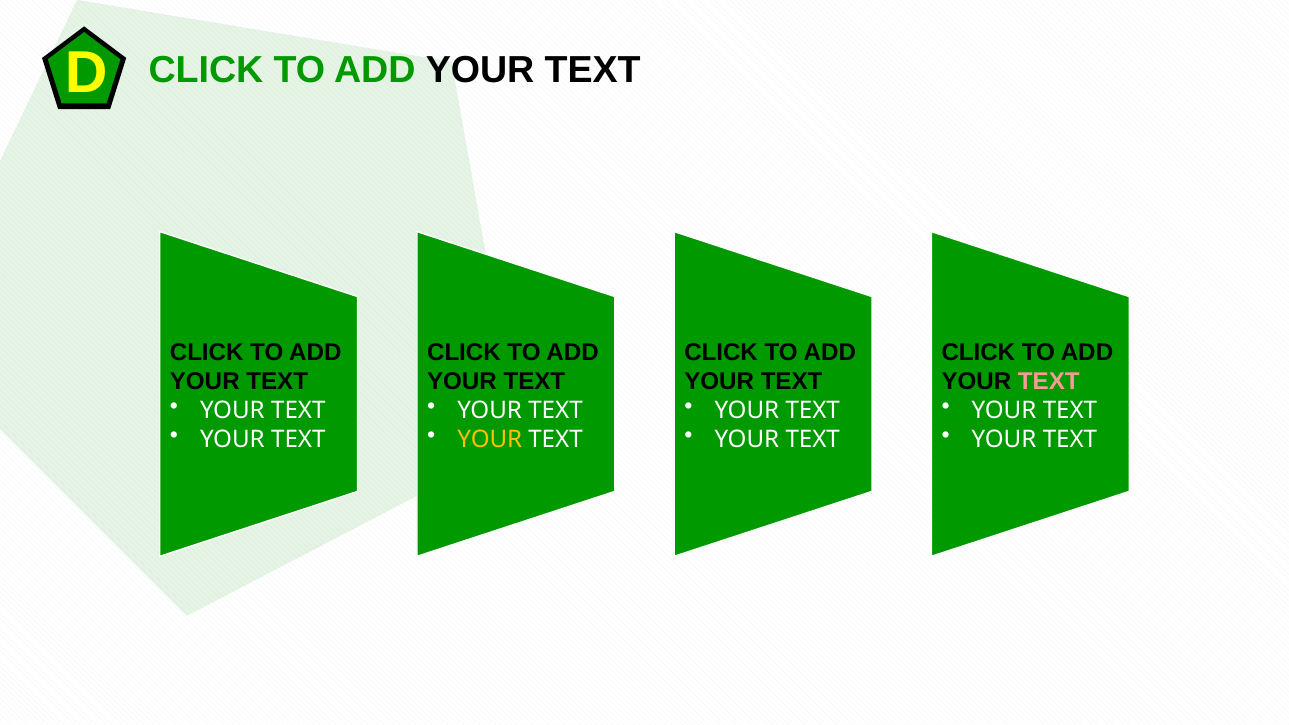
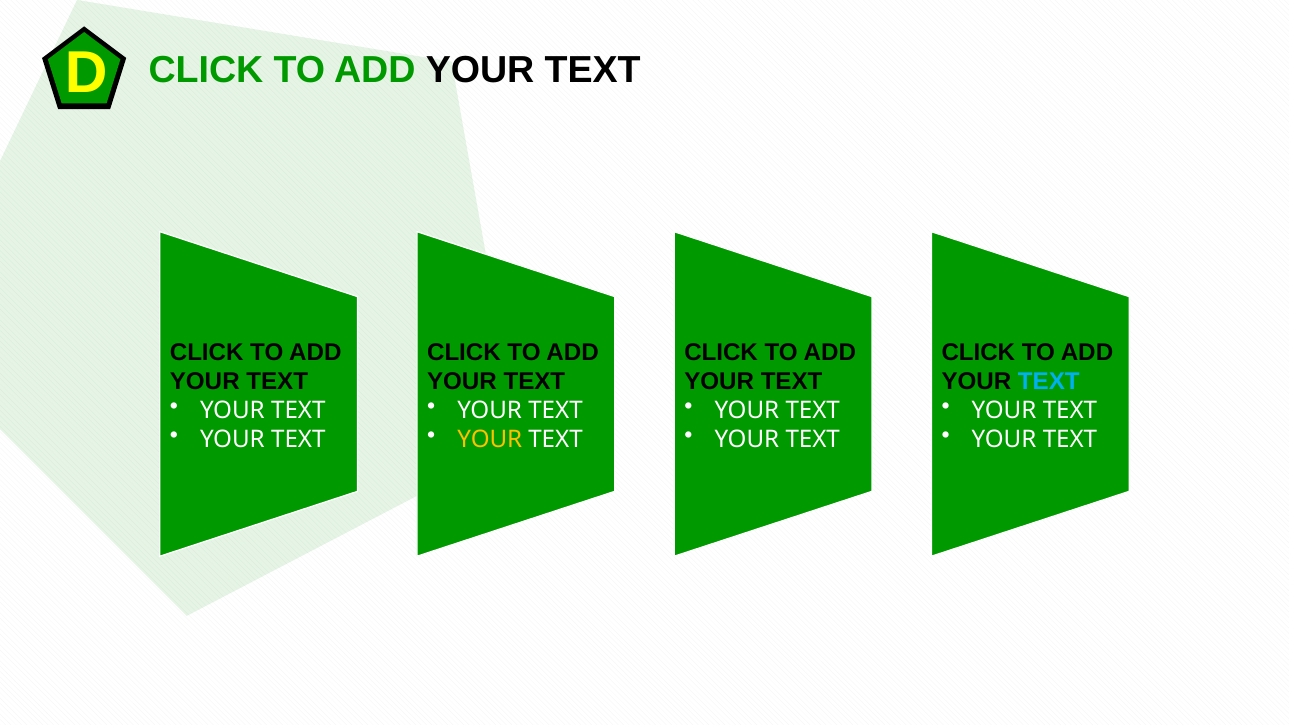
TEXT at (1049, 381) colour: pink -> light blue
